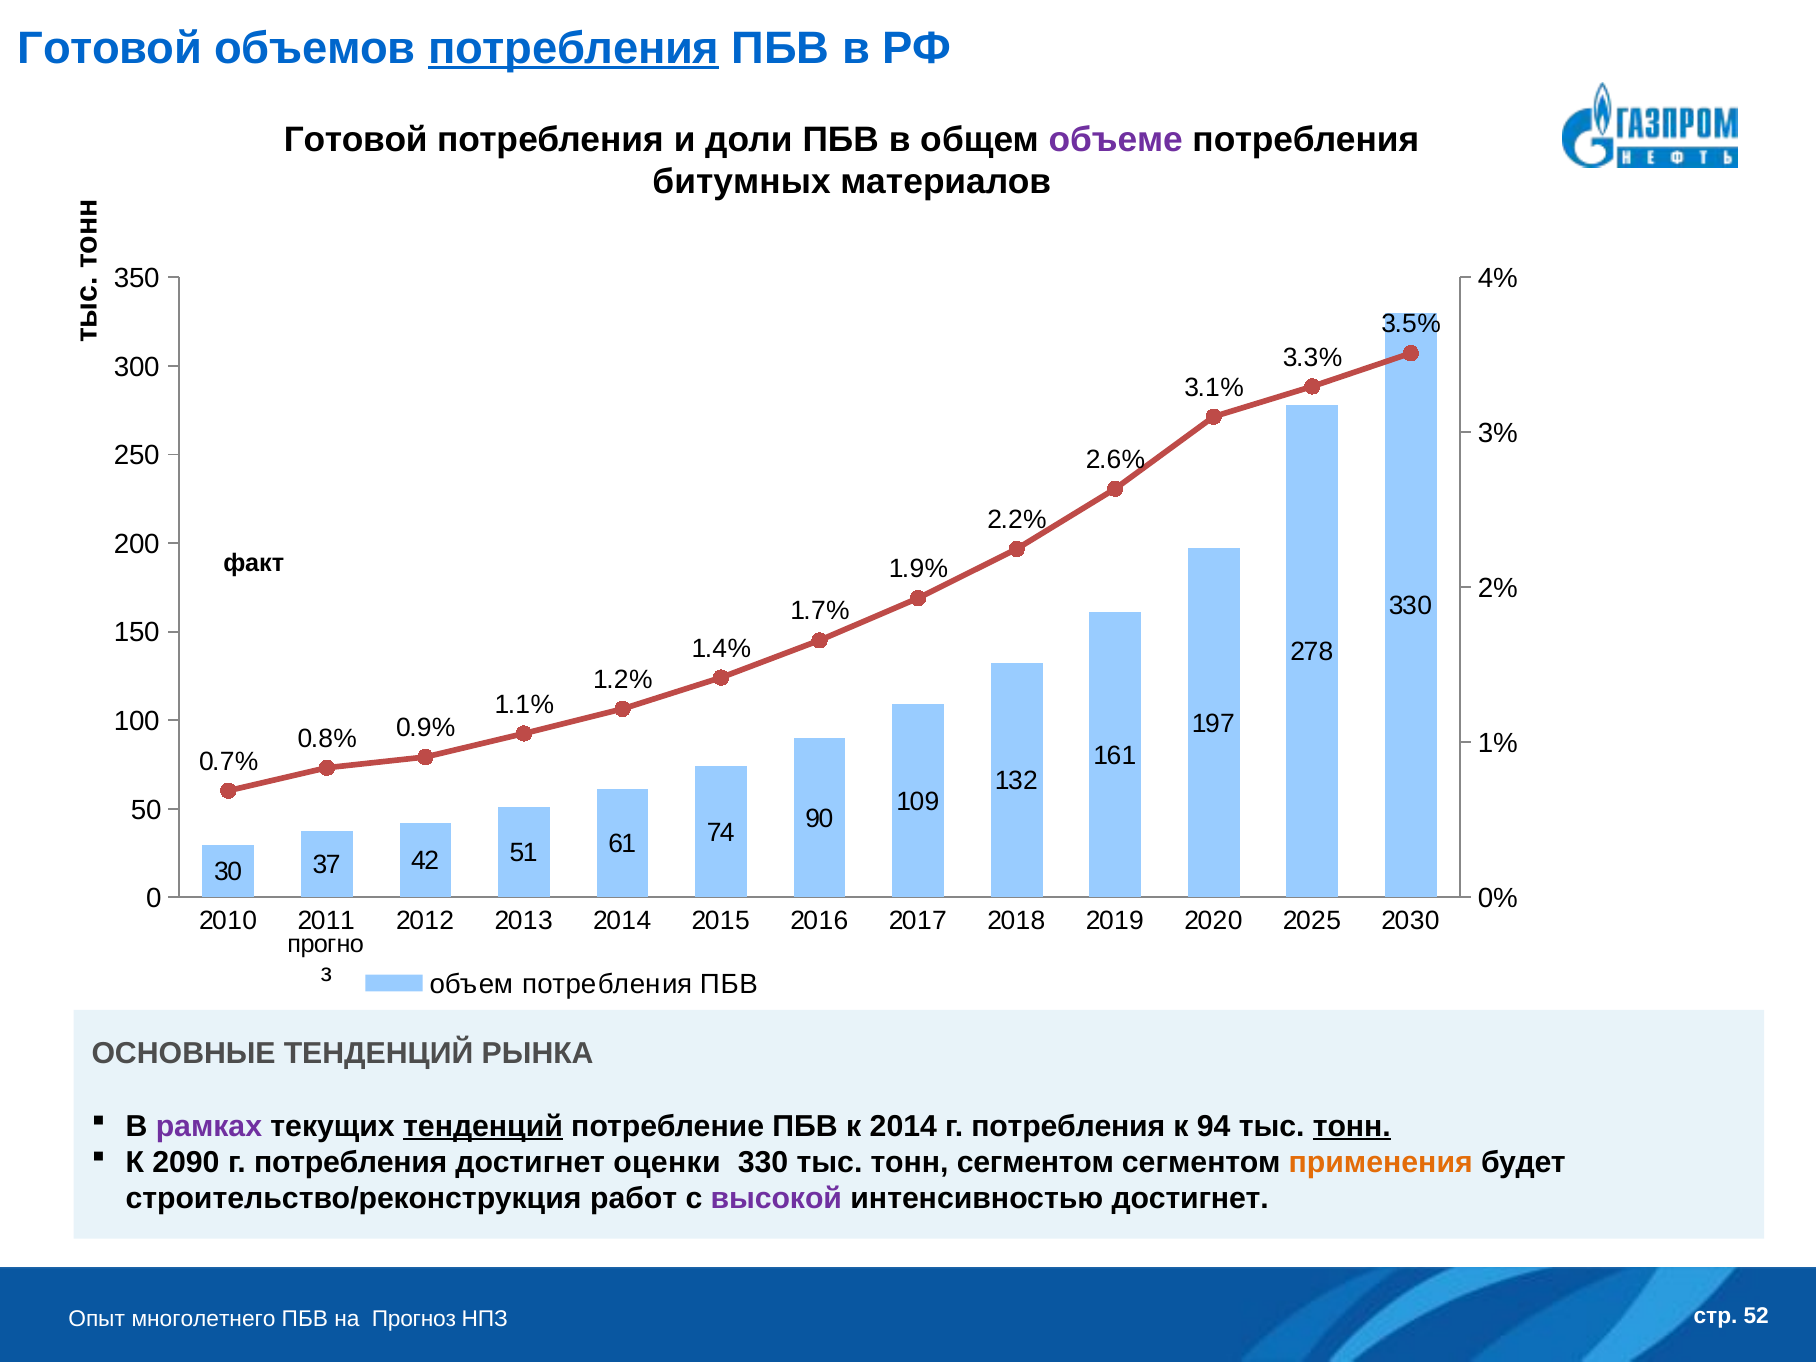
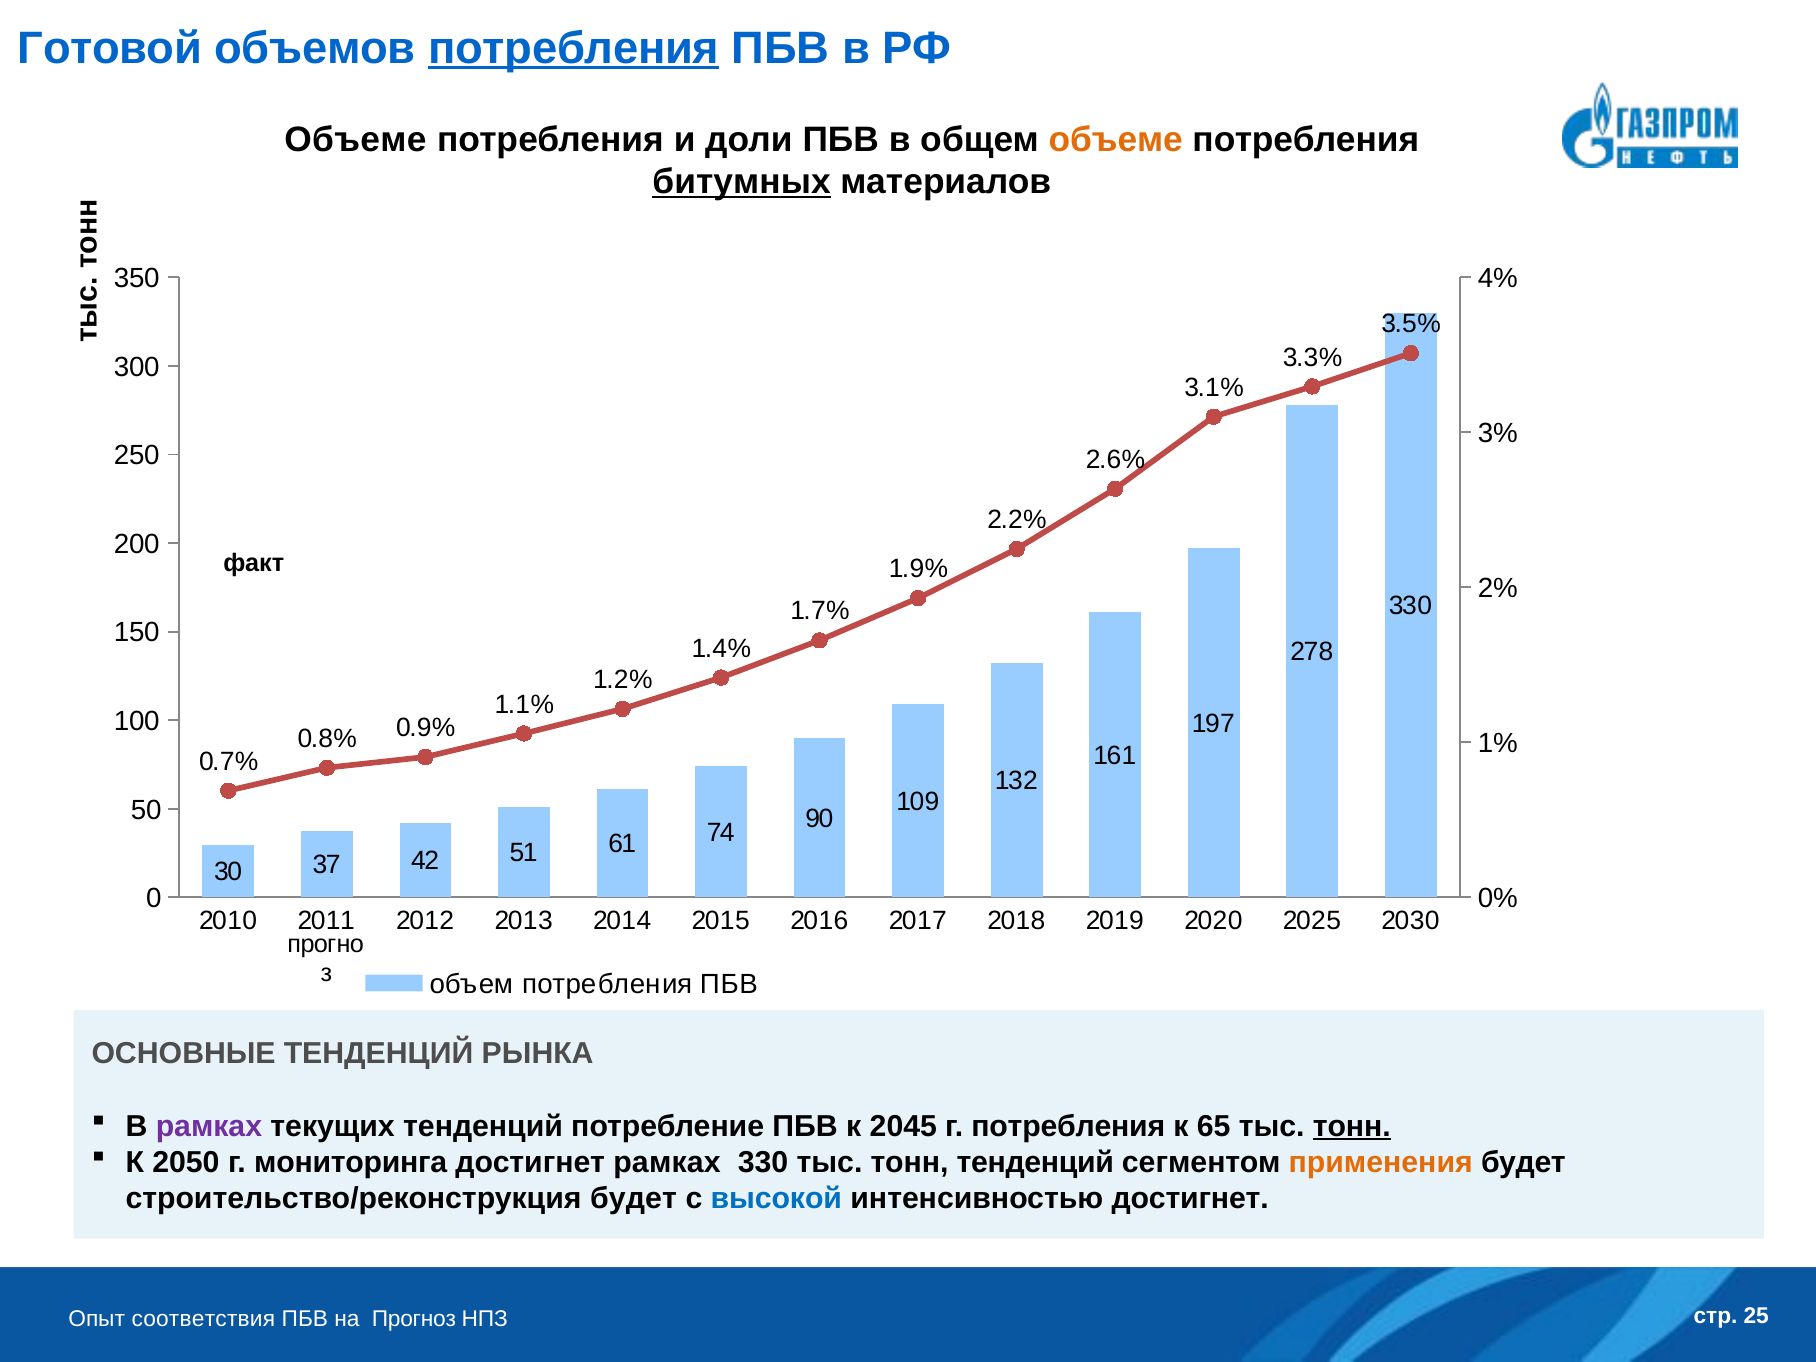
Готовой at (356, 140): Готовой -> Объеме
объеме at (1116, 140) colour: purple -> orange
битумных underline: none -> present
тенденций at (483, 1126) underline: present -> none
к 2014: 2014 -> 2045
94: 94 -> 65
2090: 2090 -> 2050
потребления at (351, 1163): потребления -> мониторинга
достигнет оценки: оценки -> рамках
тонн сегментом: сегментом -> тенденций
строительство/реконструкция работ: работ -> будет
высокой colour: purple -> blue
52: 52 -> 25
многолетнего: многолетнего -> соответствия
